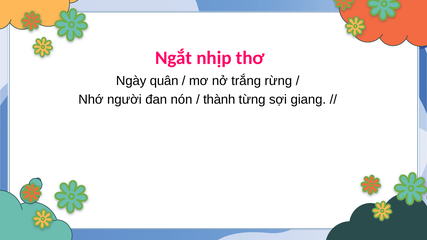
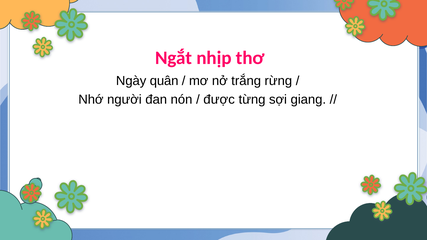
thành: thành -> được
